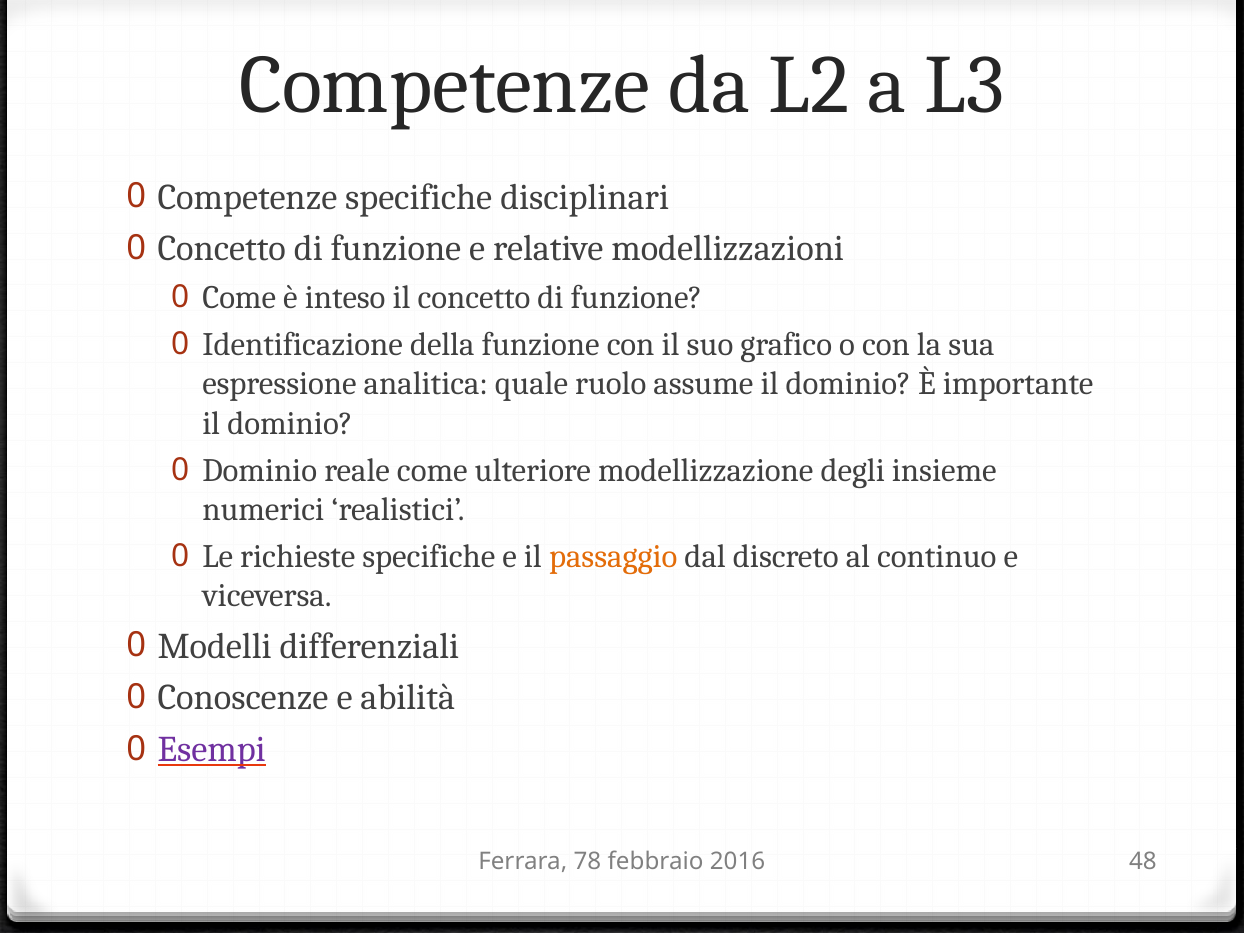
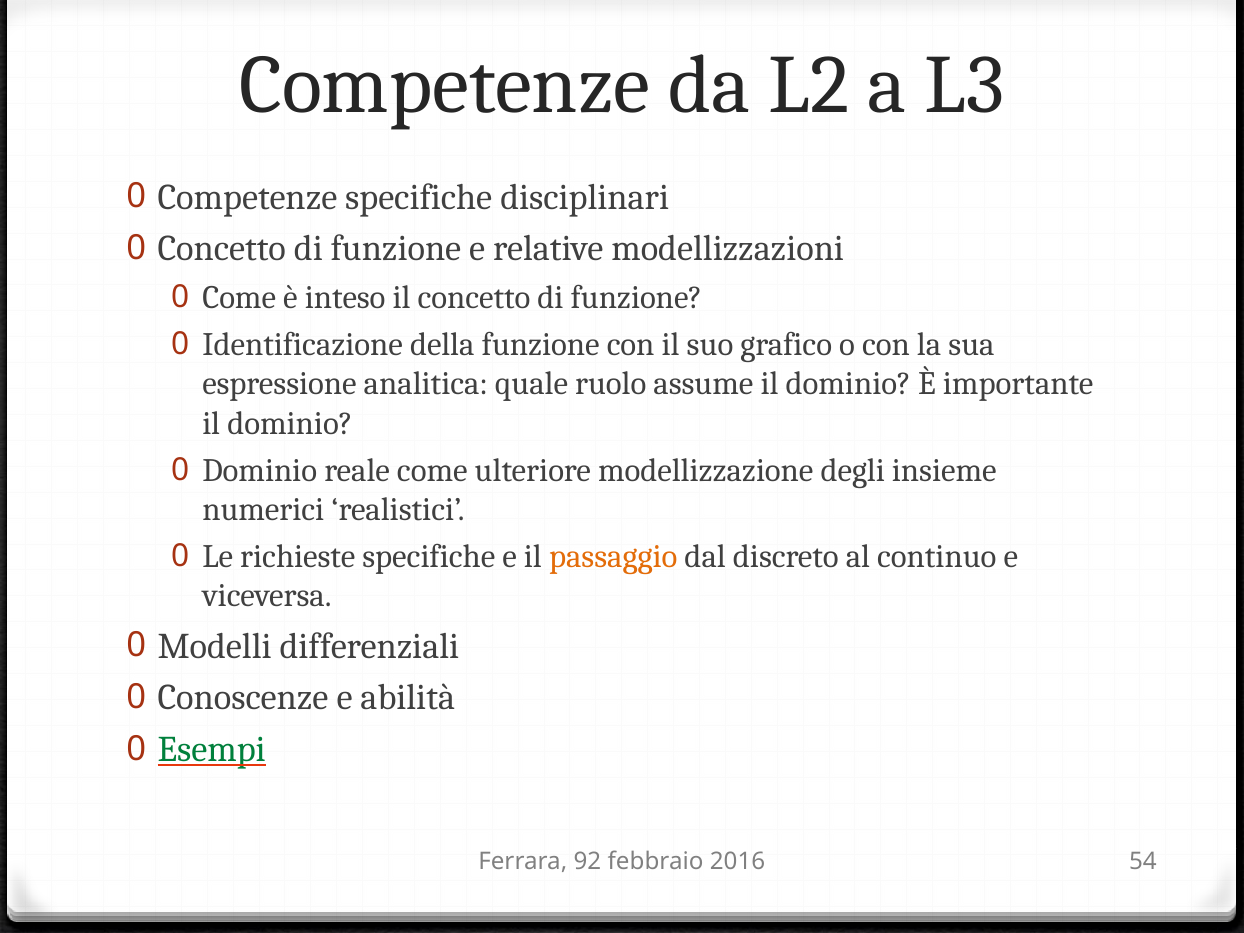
Esempi colour: purple -> green
78: 78 -> 92
48: 48 -> 54
